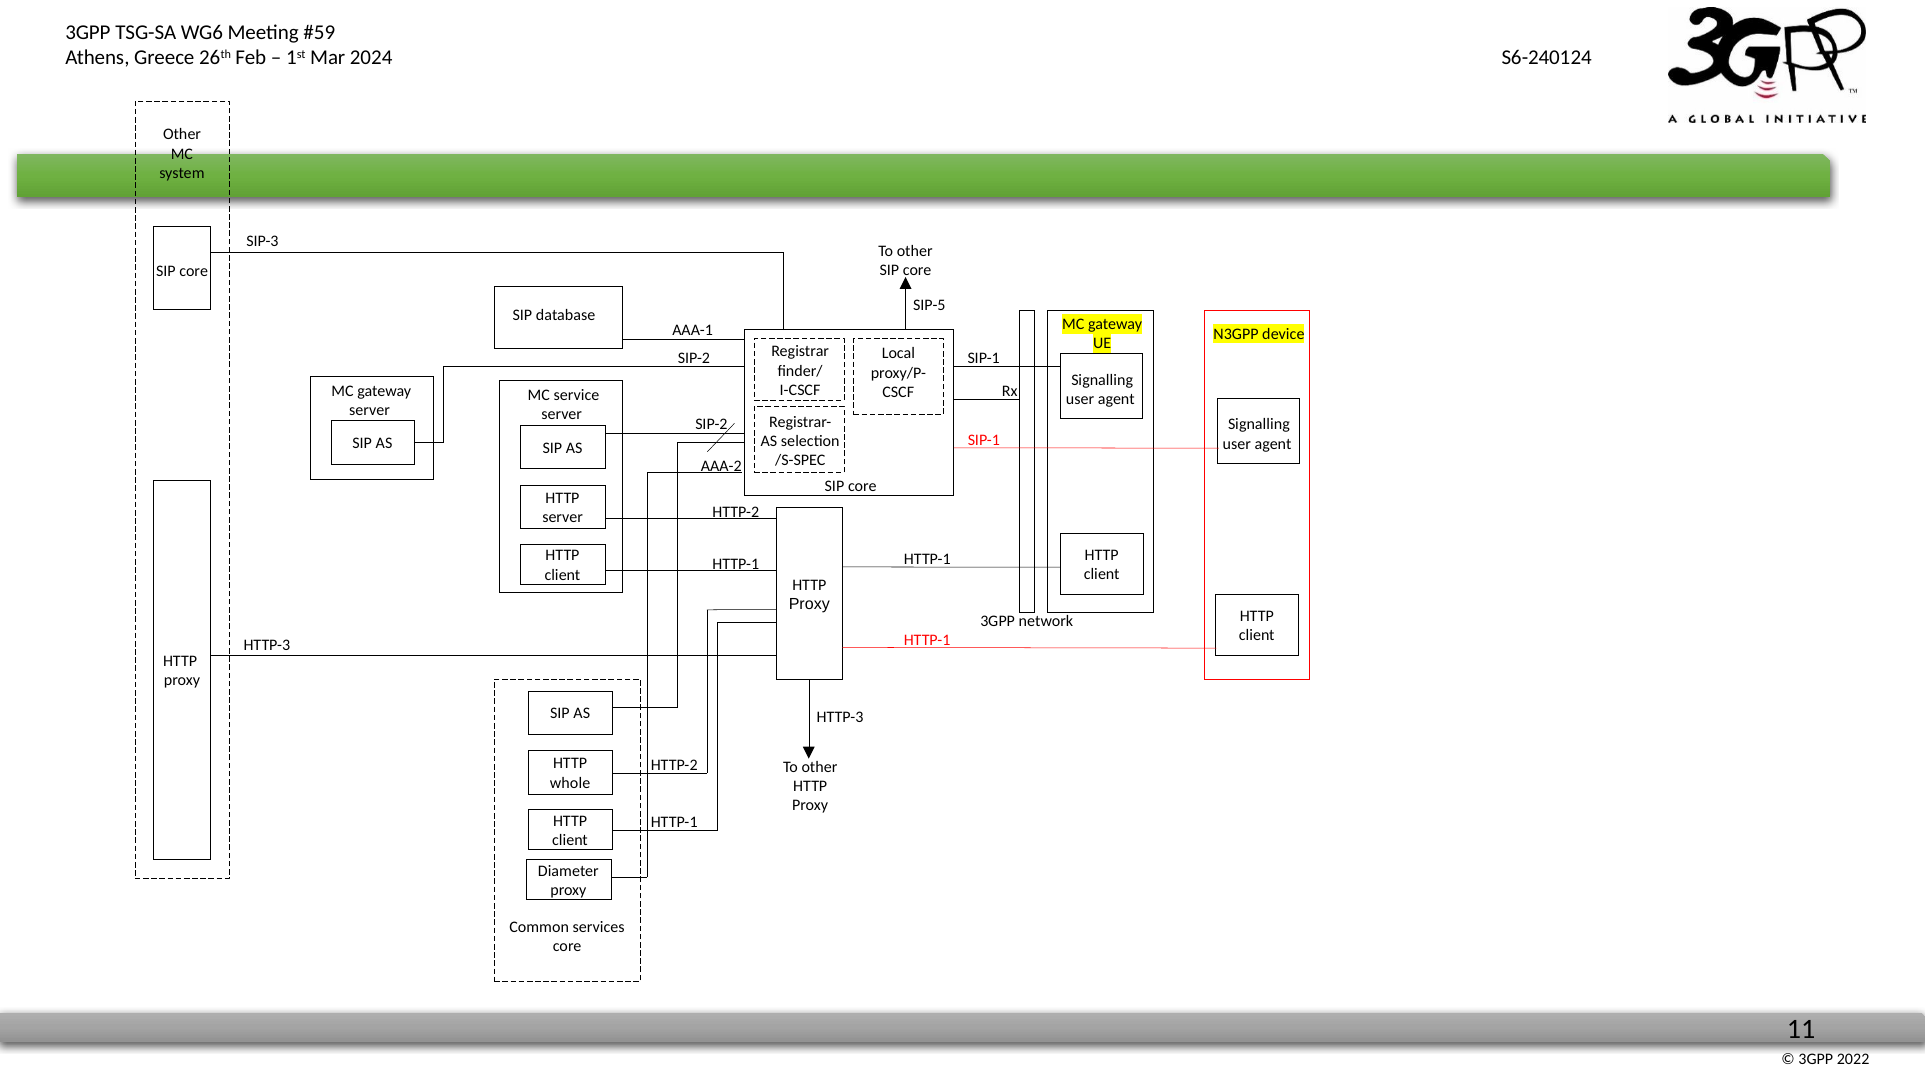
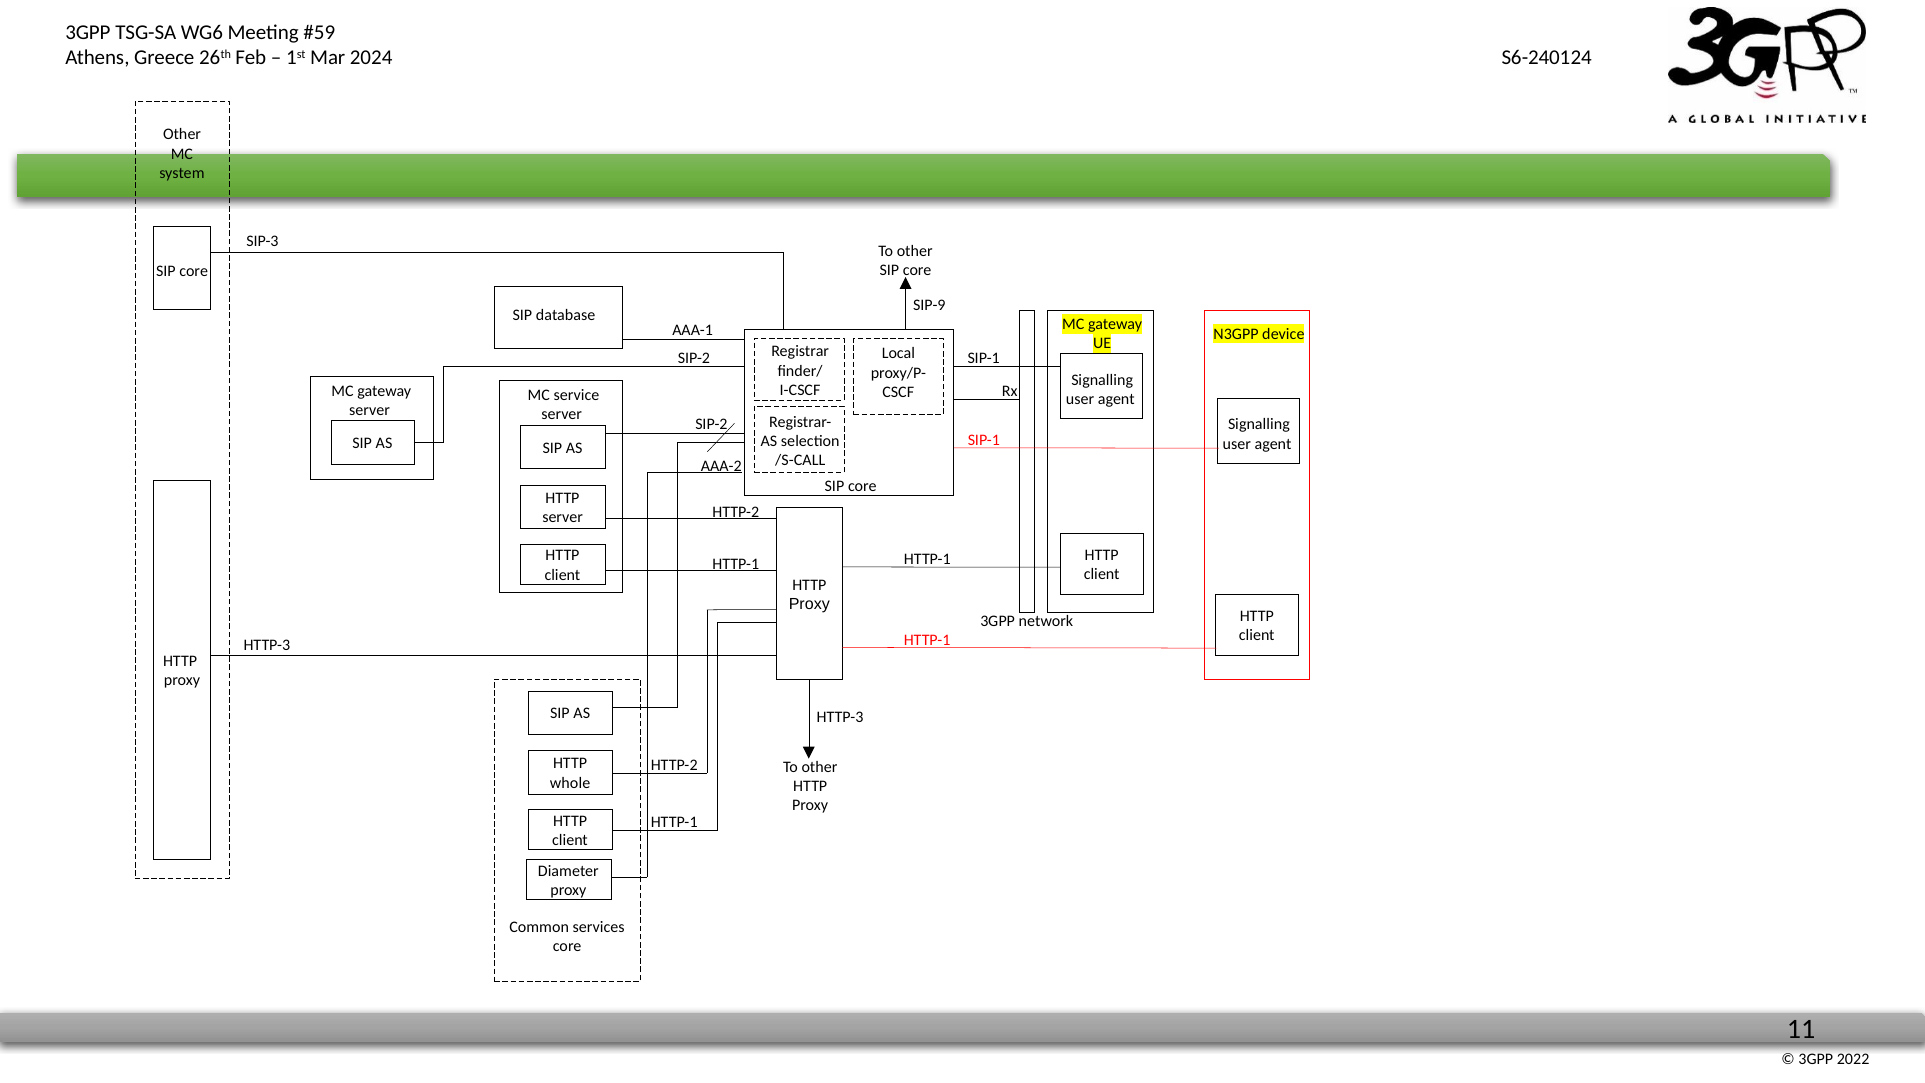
SIP-5: SIP-5 -> SIP-9
/S-SPEC: /S-SPEC -> /S-CALL
